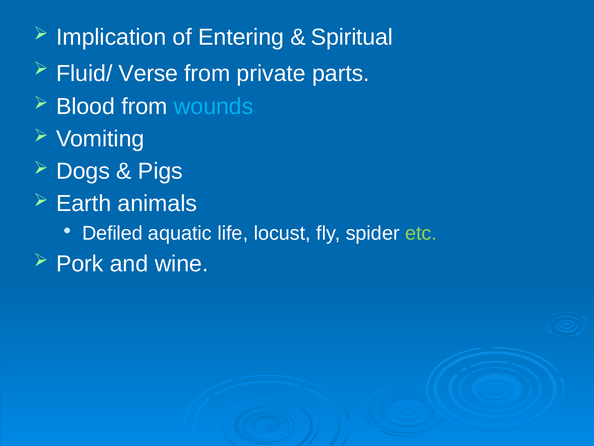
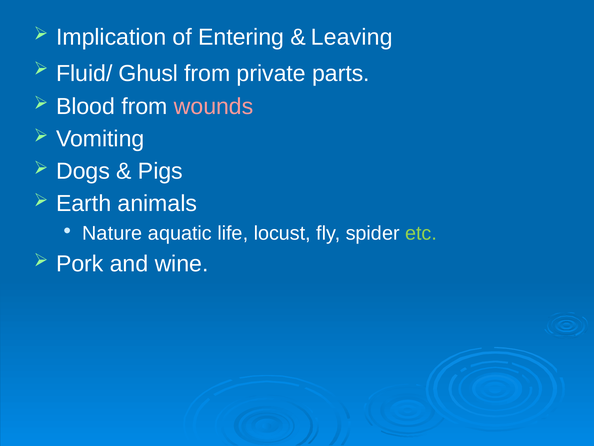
Spiritual: Spiritual -> Leaving
Verse: Verse -> Ghusl
wounds colour: light blue -> pink
Defiled: Defiled -> Nature
